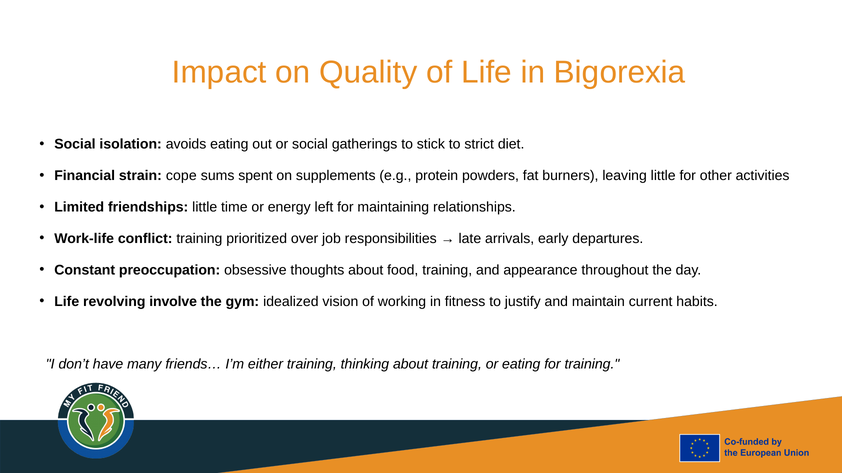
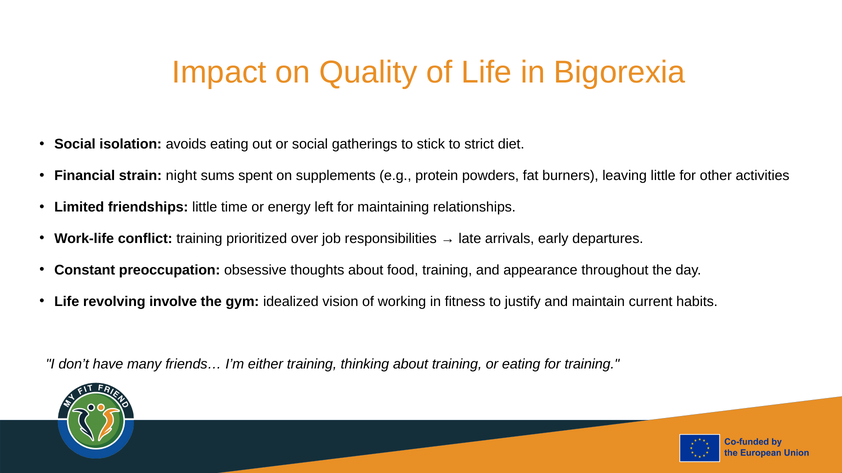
cope: cope -> night
